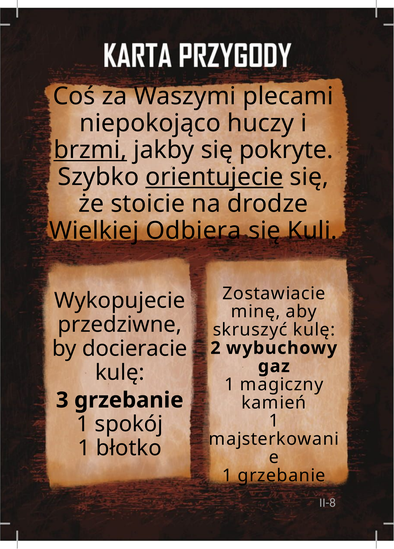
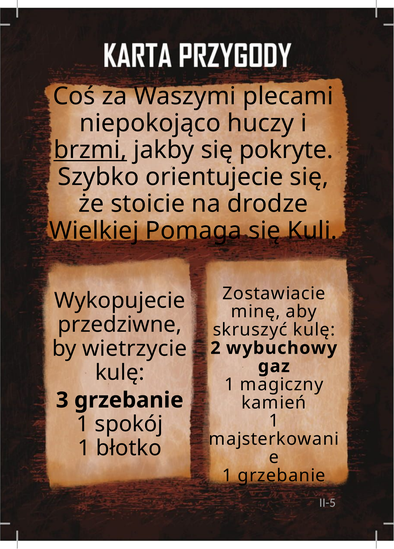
orientujecie underline: present -> none
Odbiera: Odbiera -> Pomaga
docieracie: docieracie -> wietrzycie
II-8: II-8 -> II-5
